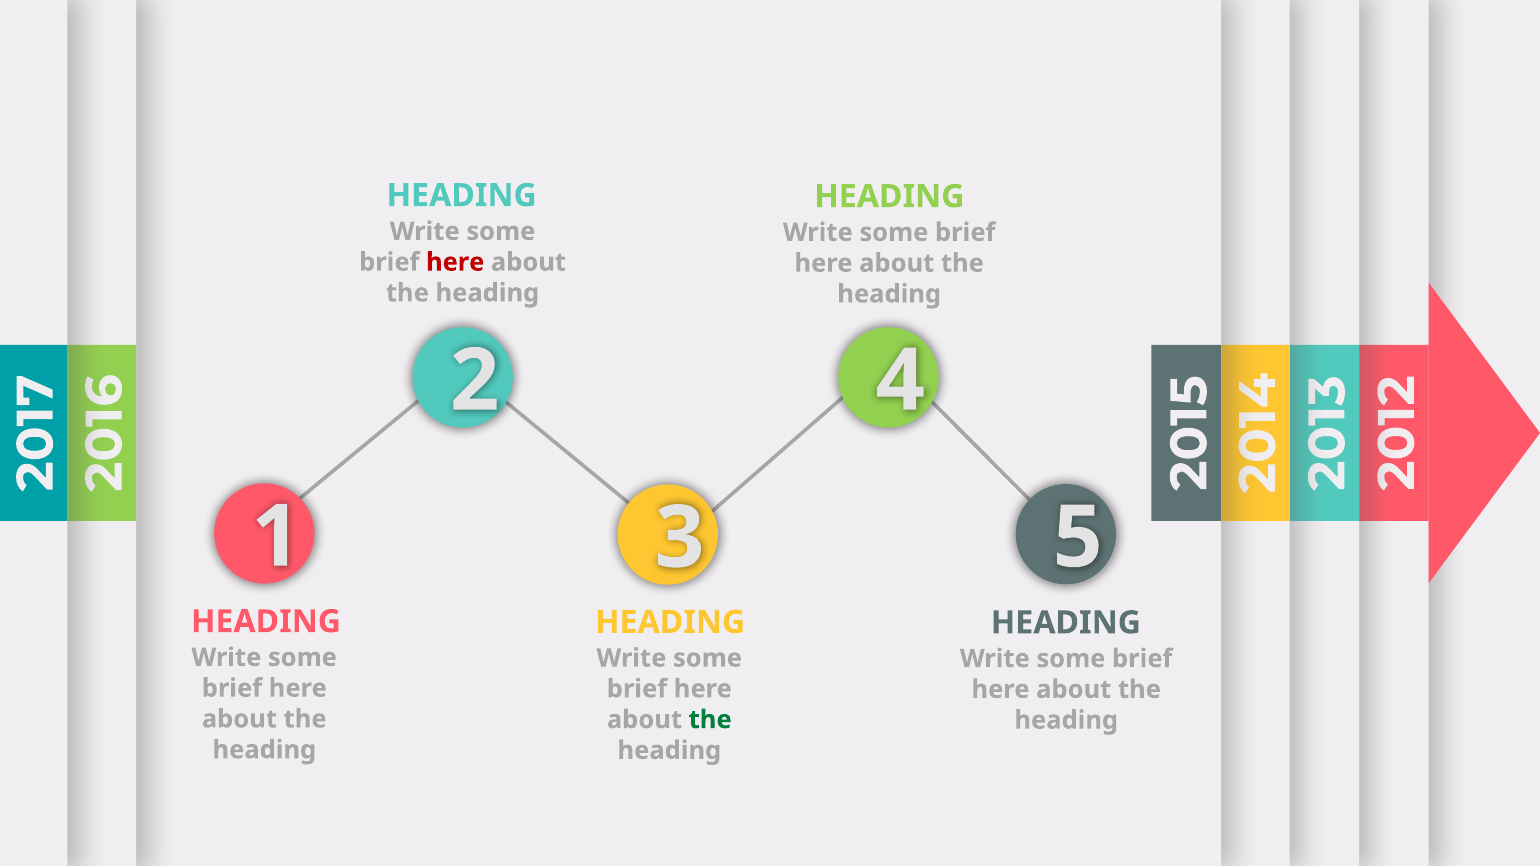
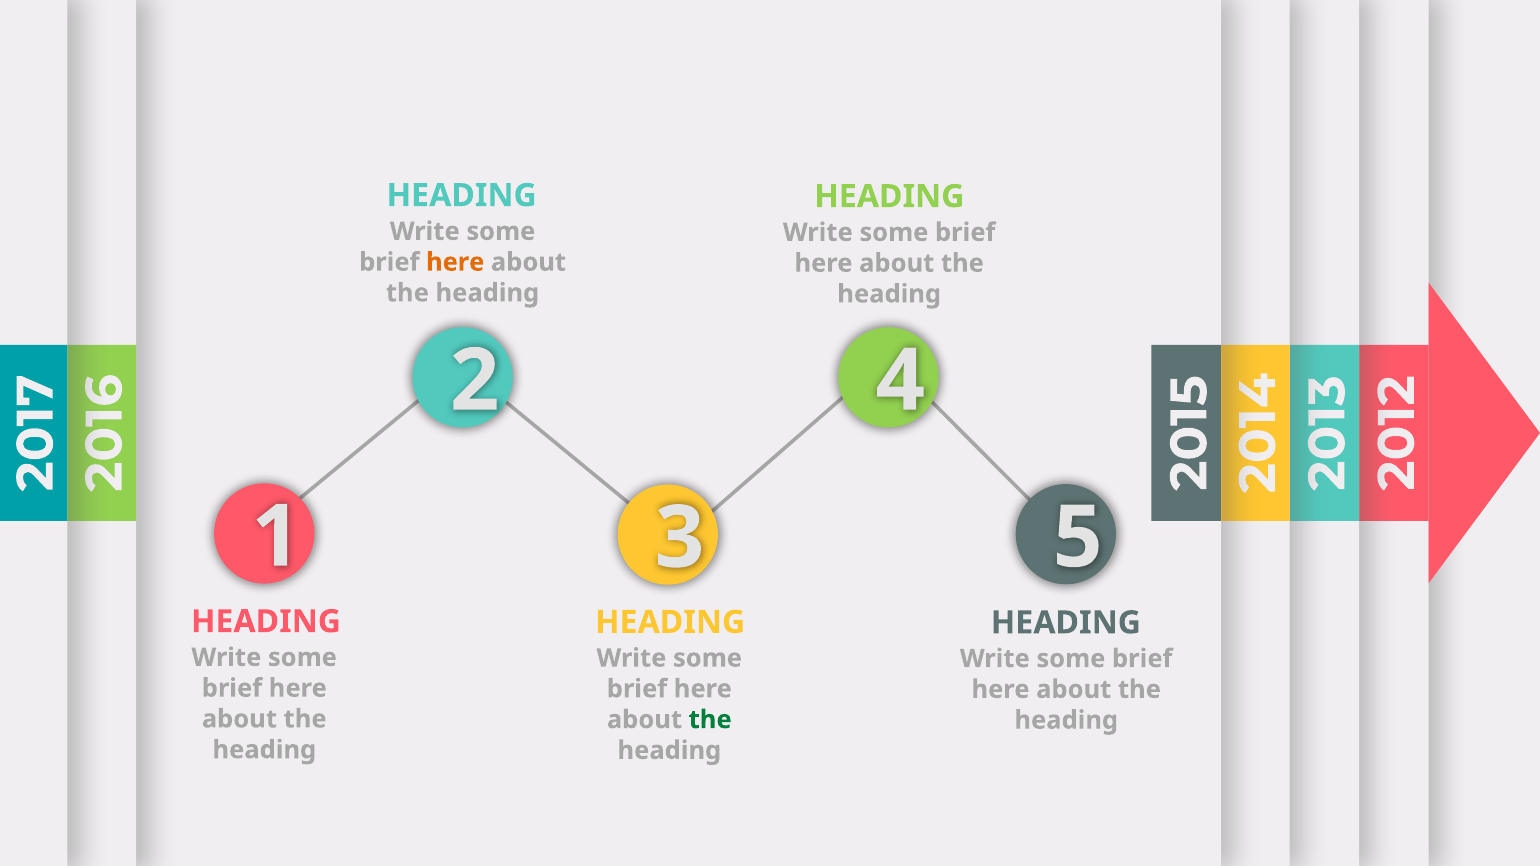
here at (455, 262) colour: red -> orange
